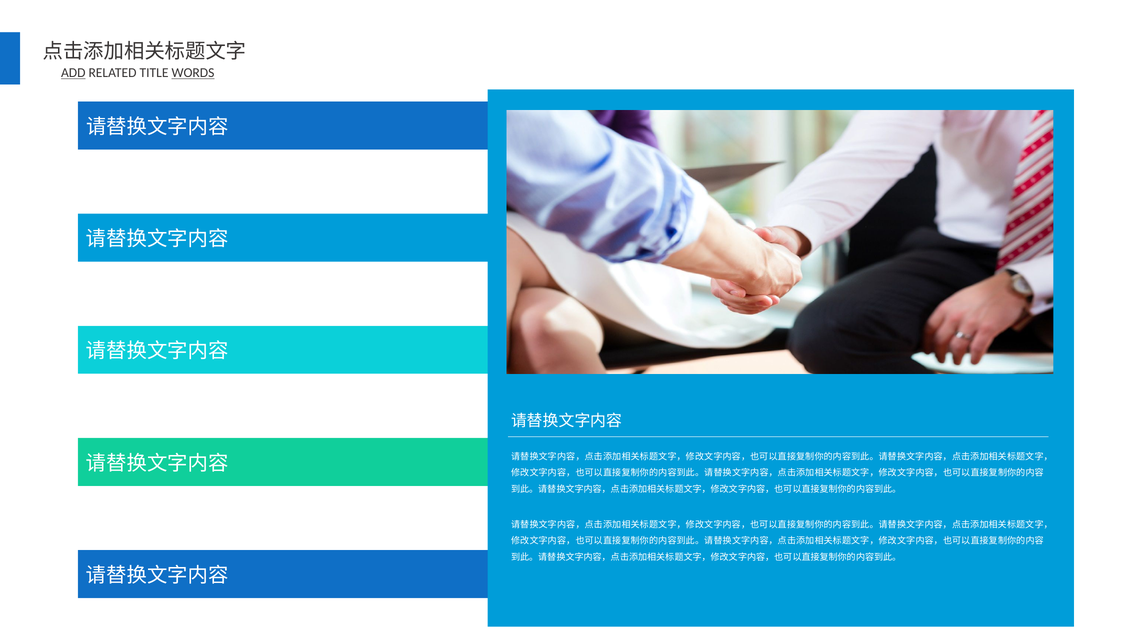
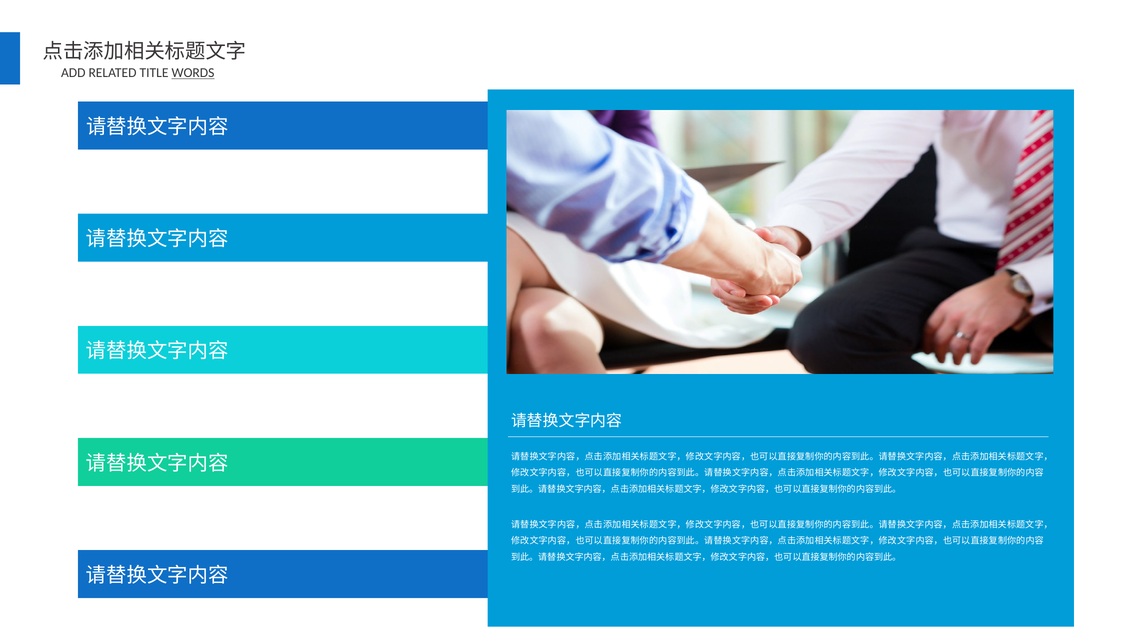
ADD underline: present -> none
